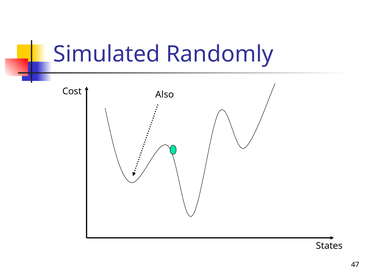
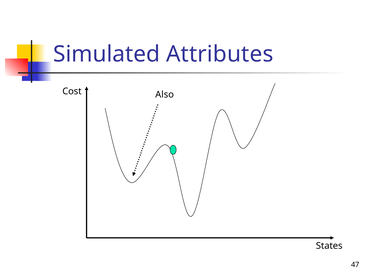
Randomly: Randomly -> Attributes
